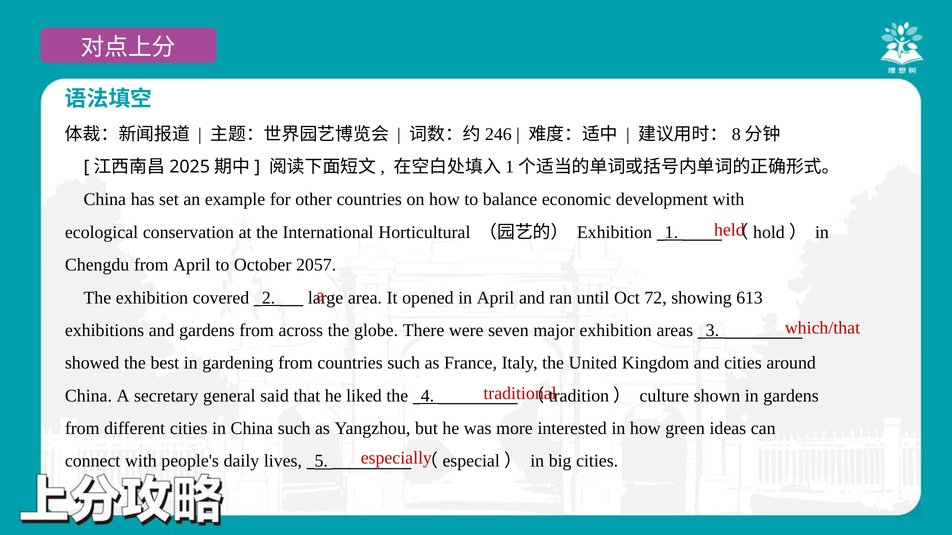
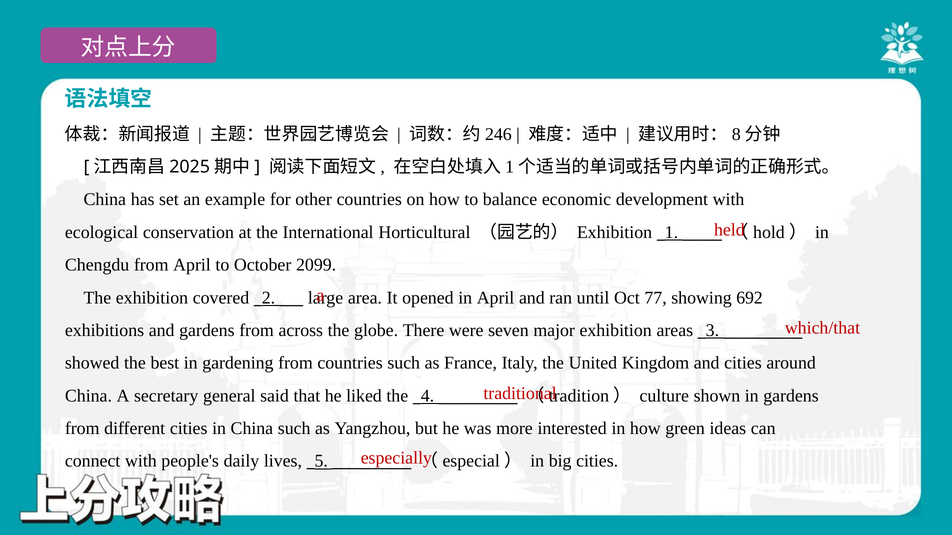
2057: 2057 -> 2099
72: 72 -> 77
613: 613 -> 692
